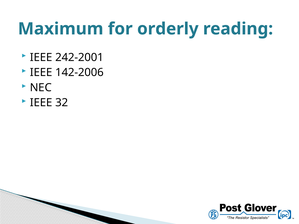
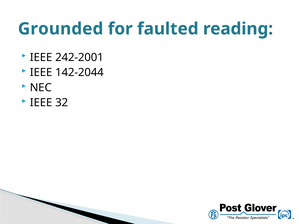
Maximum: Maximum -> Grounded
orderly: orderly -> faulted
142-2006: 142-2006 -> 142-2044
